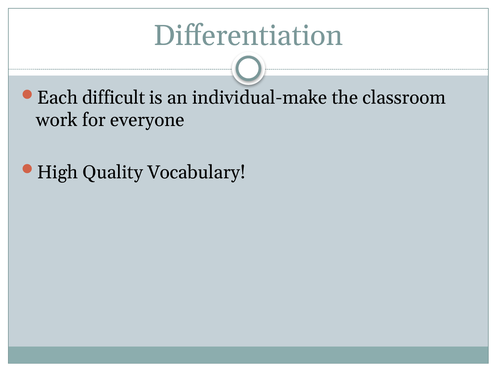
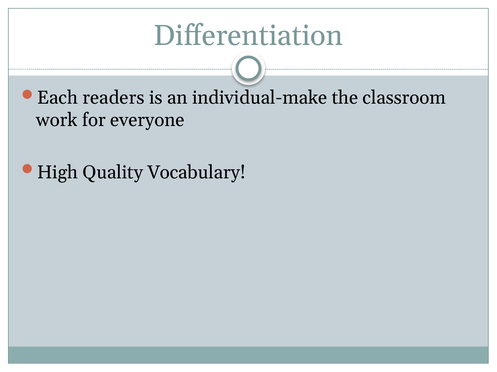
difficult: difficult -> readers
